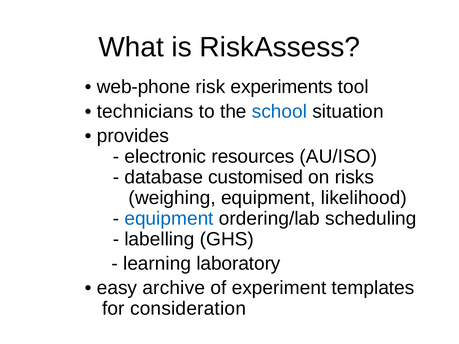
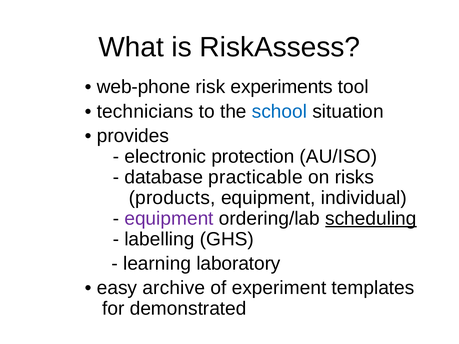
resources: resources -> protection
customised: customised -> practicable
weighing: weighing -> products
likelihood: likelihood -> individual
equipment at (169, 219) colour: blue -> purple
scheduling underline: none -> present
consideration: consideration -> demonstrated
